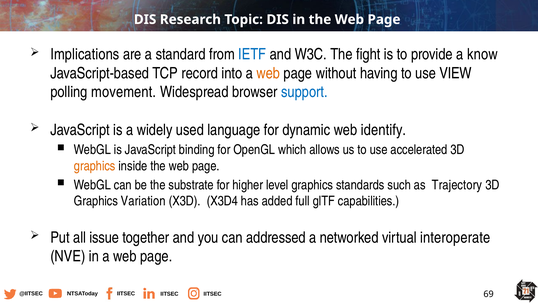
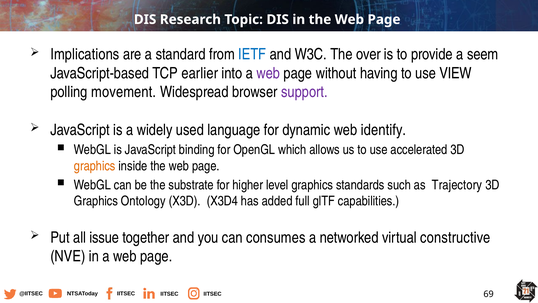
fight: fight -> over
know: know -> seem
record: record -> earlier
web at (268, 73) colour: orange -> purple
support colour: blue -> purple
Variation: Variation -> Ontology
addressed: addressed -> consumes
interoperate: interoperate -> constructive
